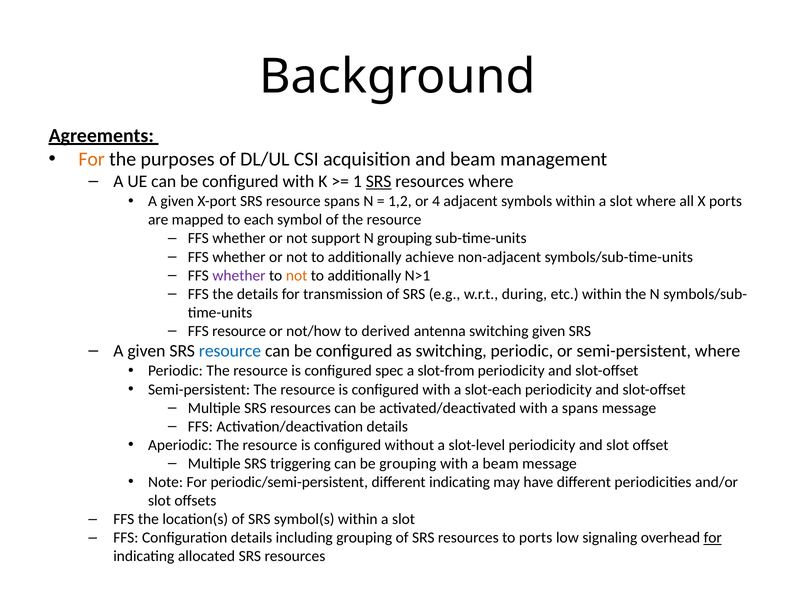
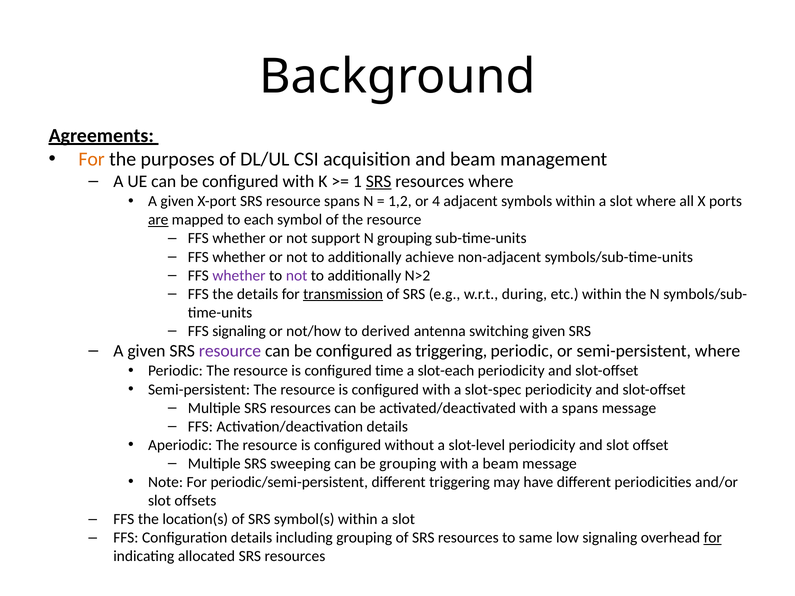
are underline: none -> present
not at (297, 276) colour: orange -> purple
N>1: N>1 -> N>2
transmission underline: none -> present
FFS resource: resource -> signaling
resource at (230, 351) colour: blue -> purple
as switching: switching -> triggering
spec: spec -> time
slot-from: slot-from -> slot-each
slot-each: slot-each -> slot-spec
triggering: triggering -> sweeping
different indicating: indicating -> triggering
to ports: ports -> same
